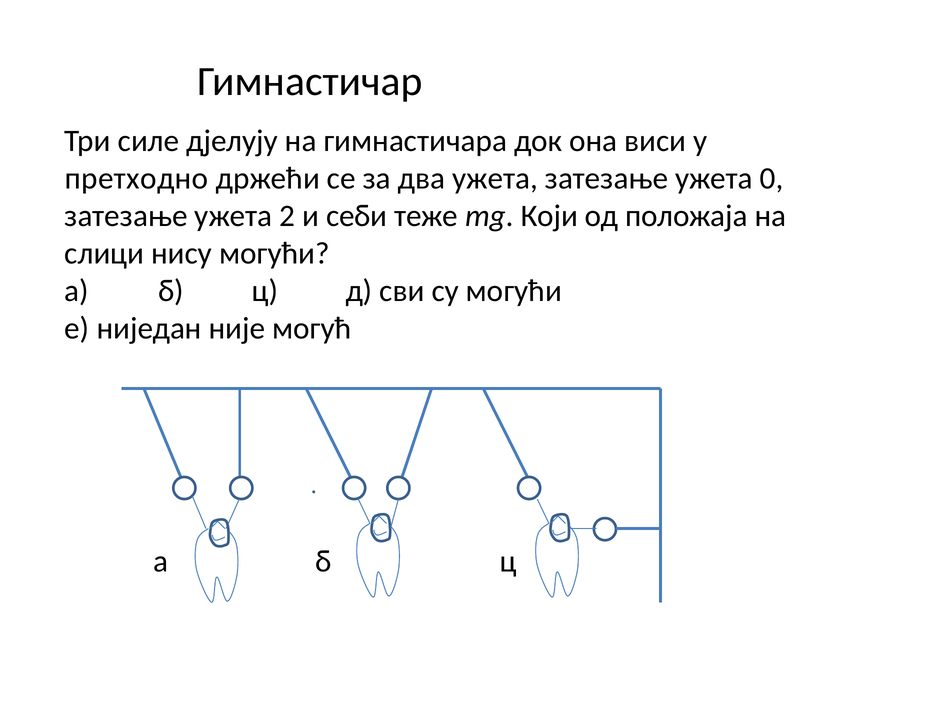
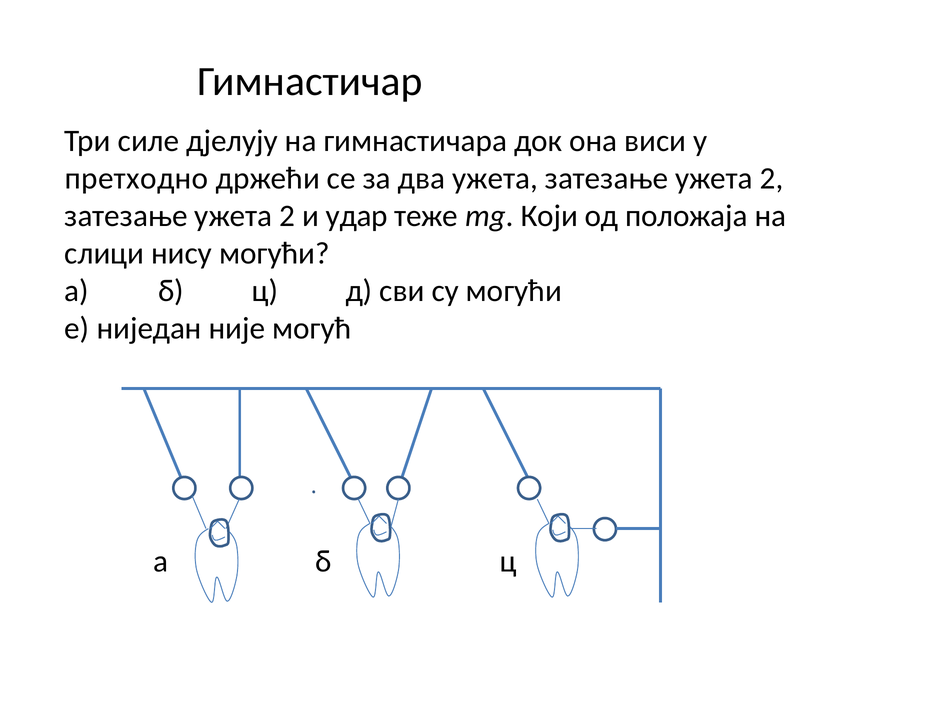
ужета затезање ужета 0: 0 -> 2
себи: себи -> удар
